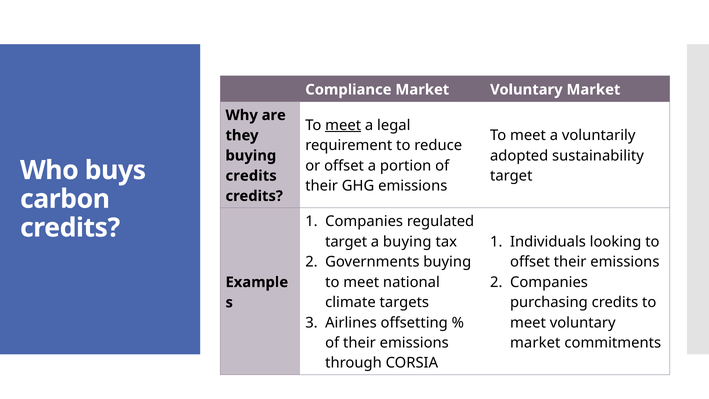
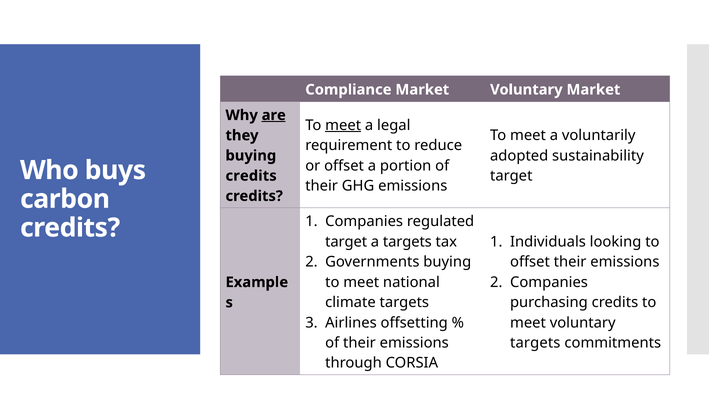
are underline: none -> present
a buying: buying -> targets
market at (535, 343): market -> targets
